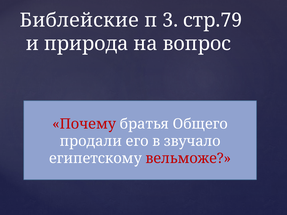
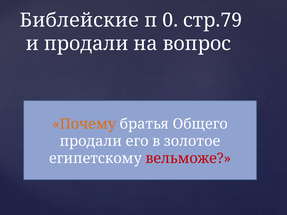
3: 3 -> 0
и природа: природа -> продали
Почему colour: red -> orange
звучало: звучало -> золотое
